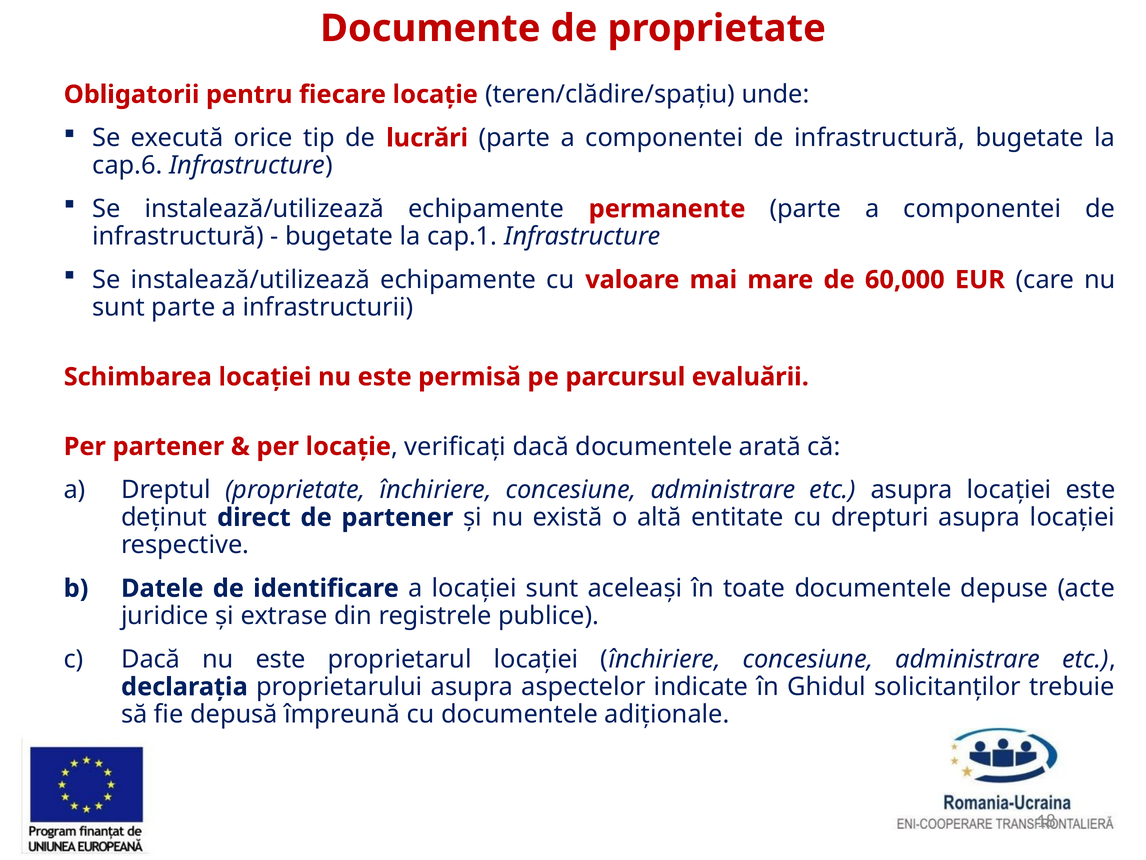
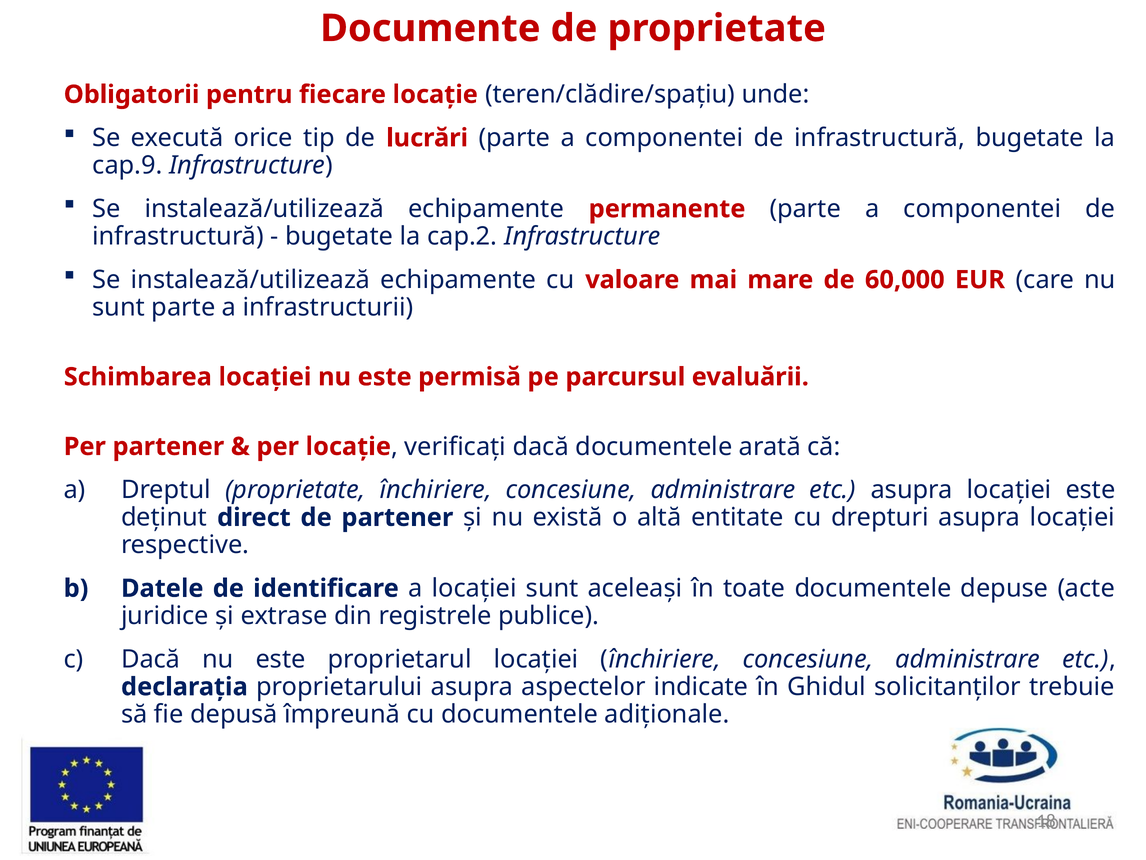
cap.6: cap.6 -> cap.9
cap.1: cap.1 -> cap.2
